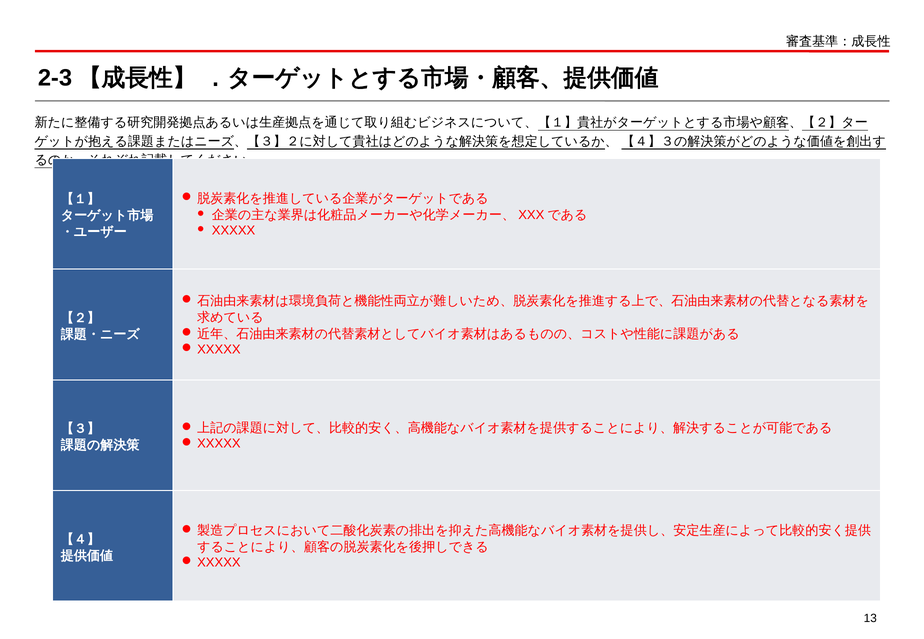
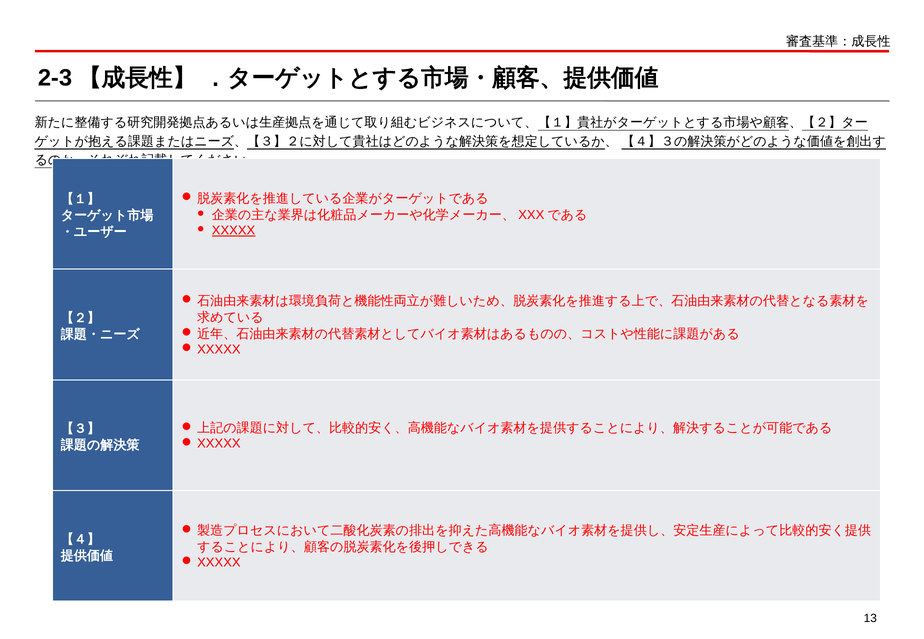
XXXXX underline: none -> present
